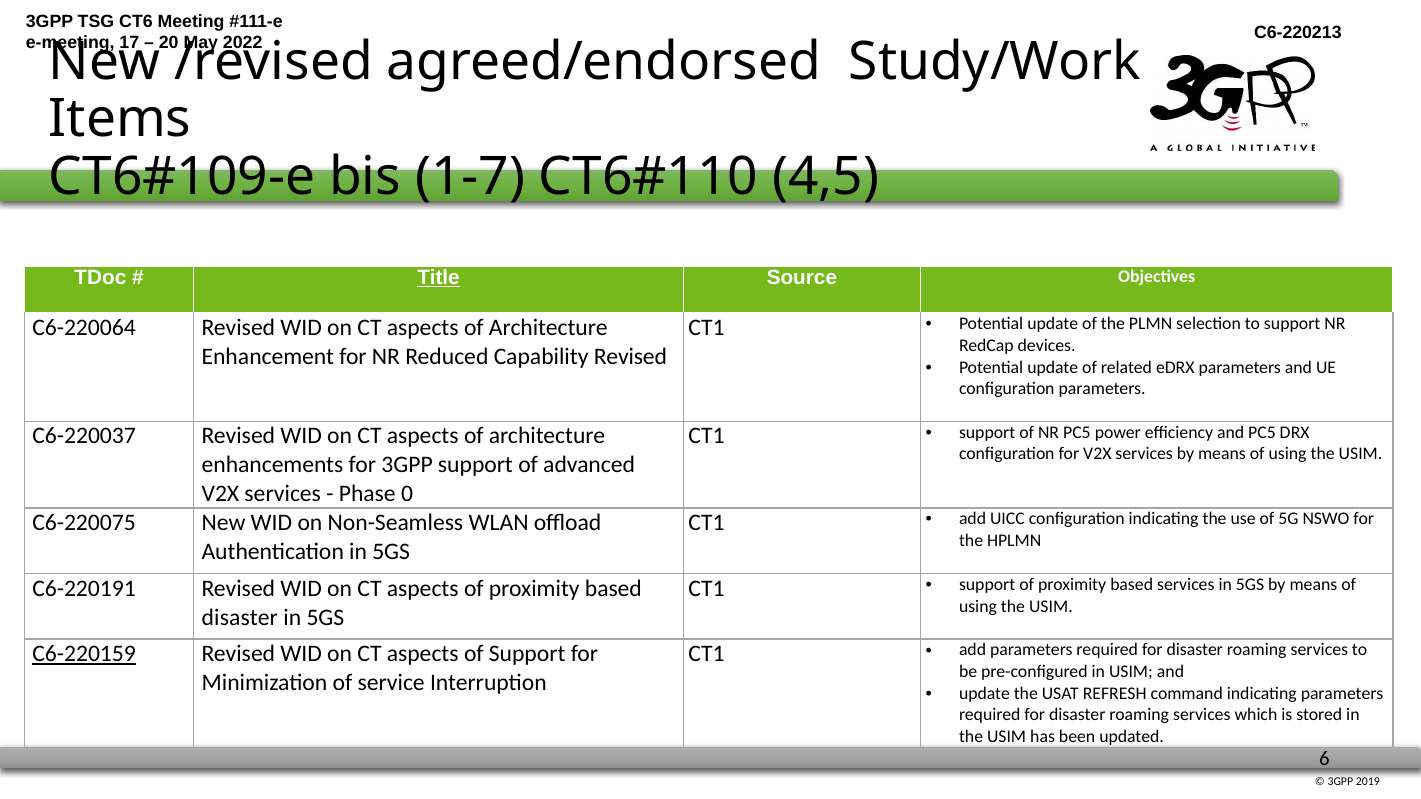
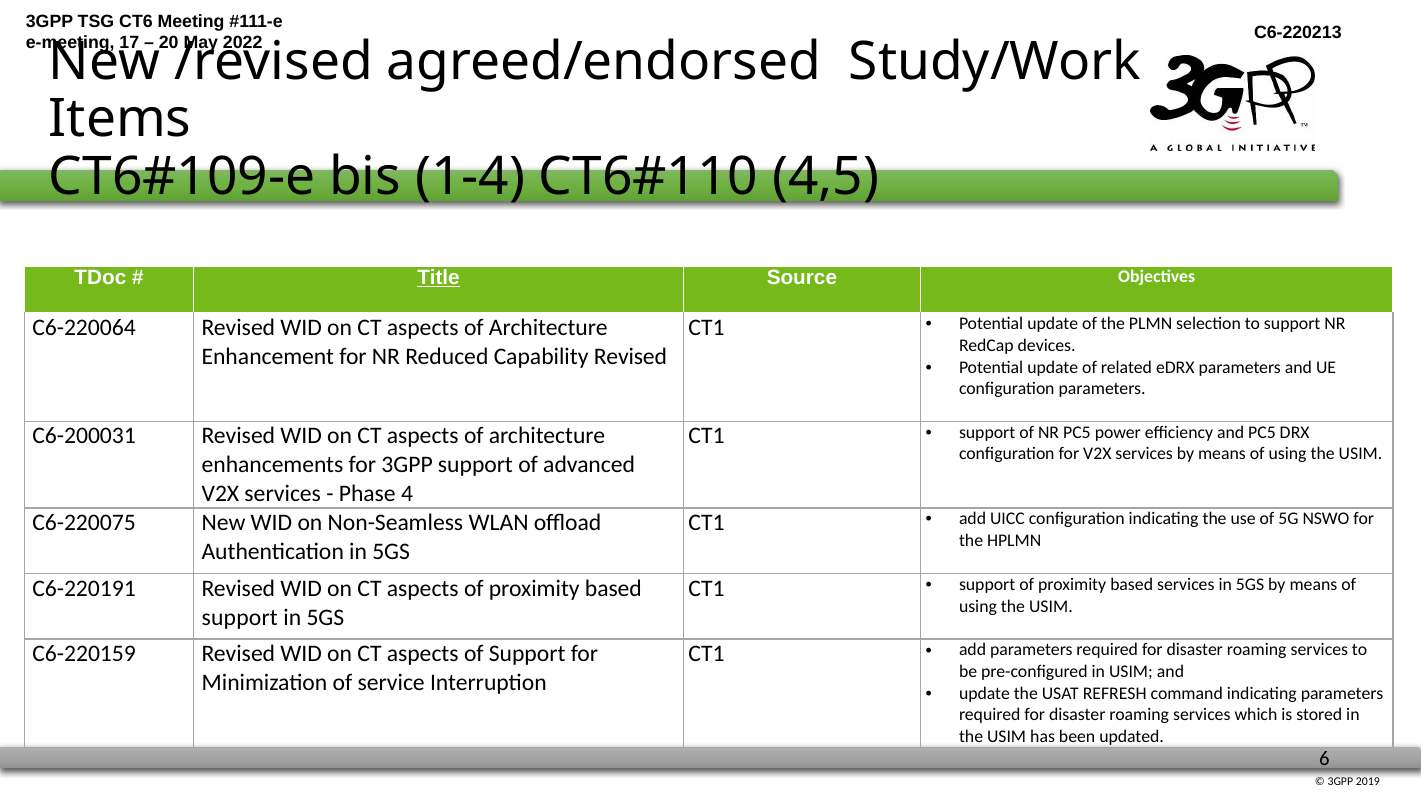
1-7: 1-7 -> 1-4
C6-220037: C6-220037 -> C6-200031
0: 0 -> 4
disaster at (240, 617): disaster -> support
C6-220159 underline: present -> none
